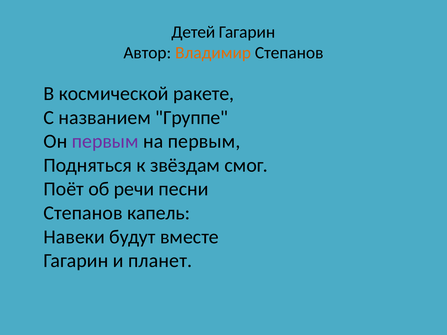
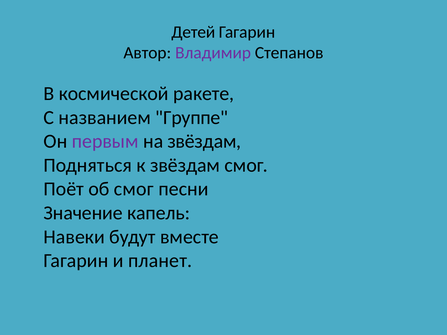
Владимир colour: orange -> purple
на первым: первым -> звёздам
об речи: речи -> смог
Степанов at (83, 213): Степанов -> Значение
